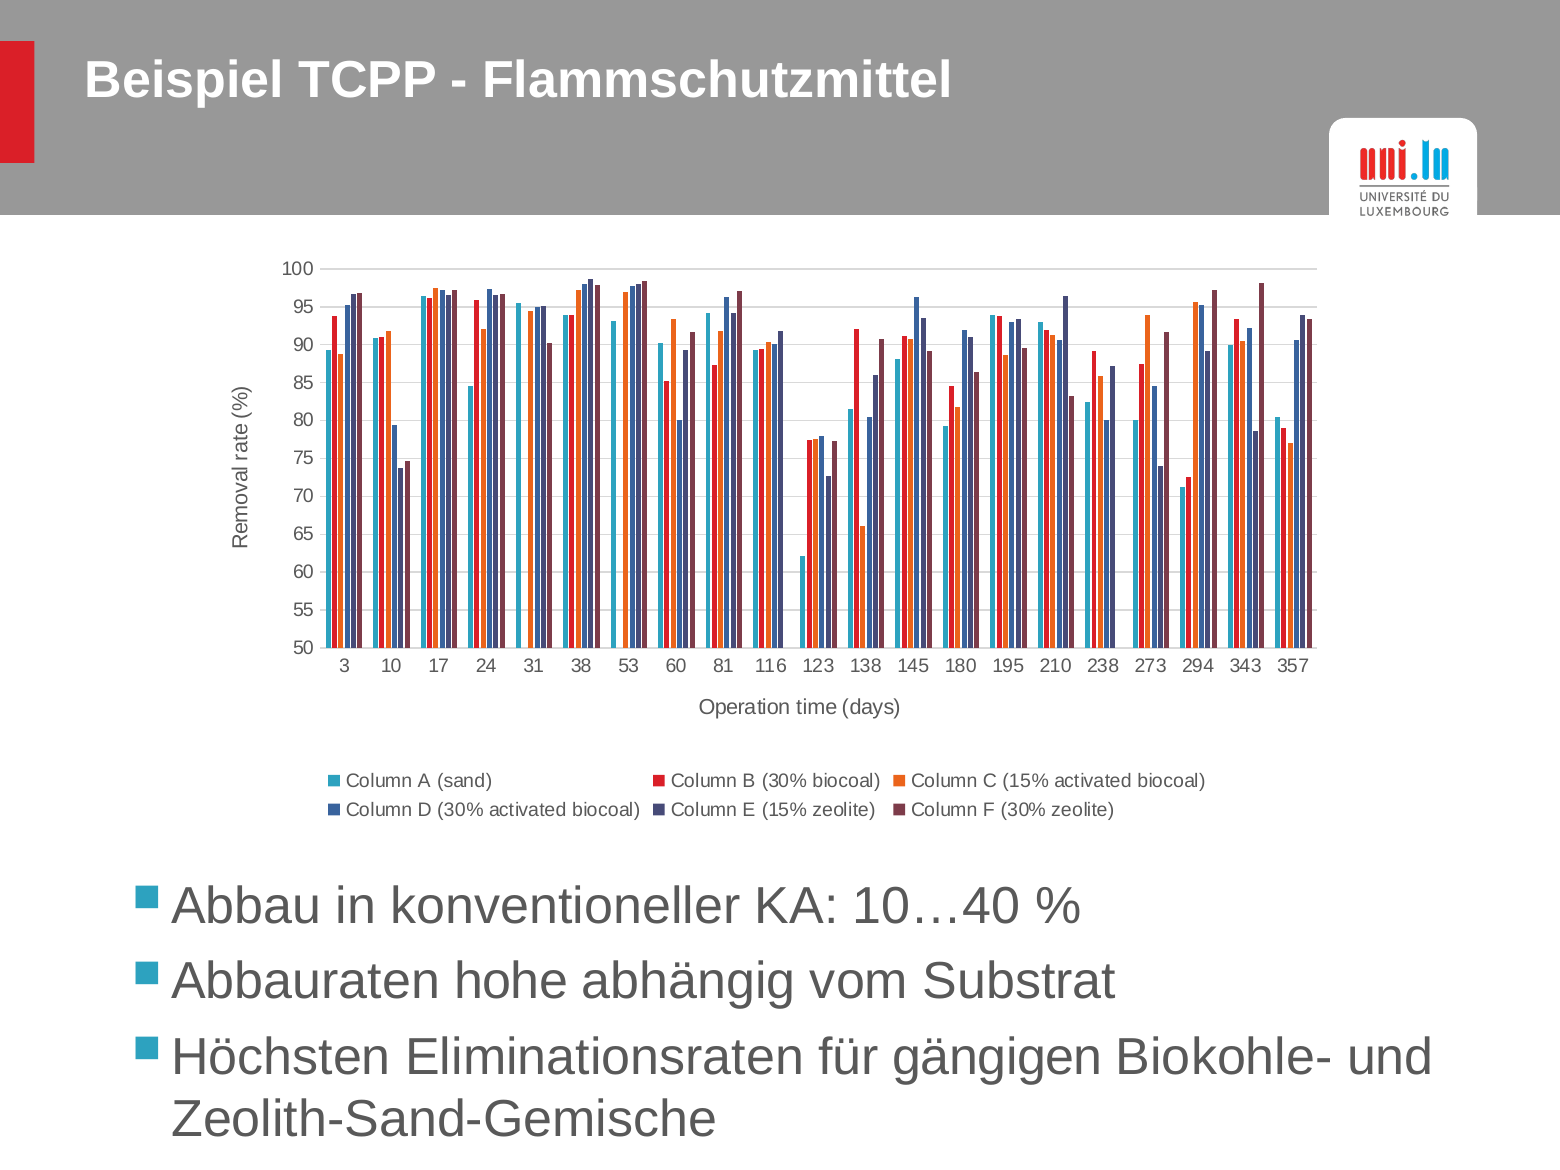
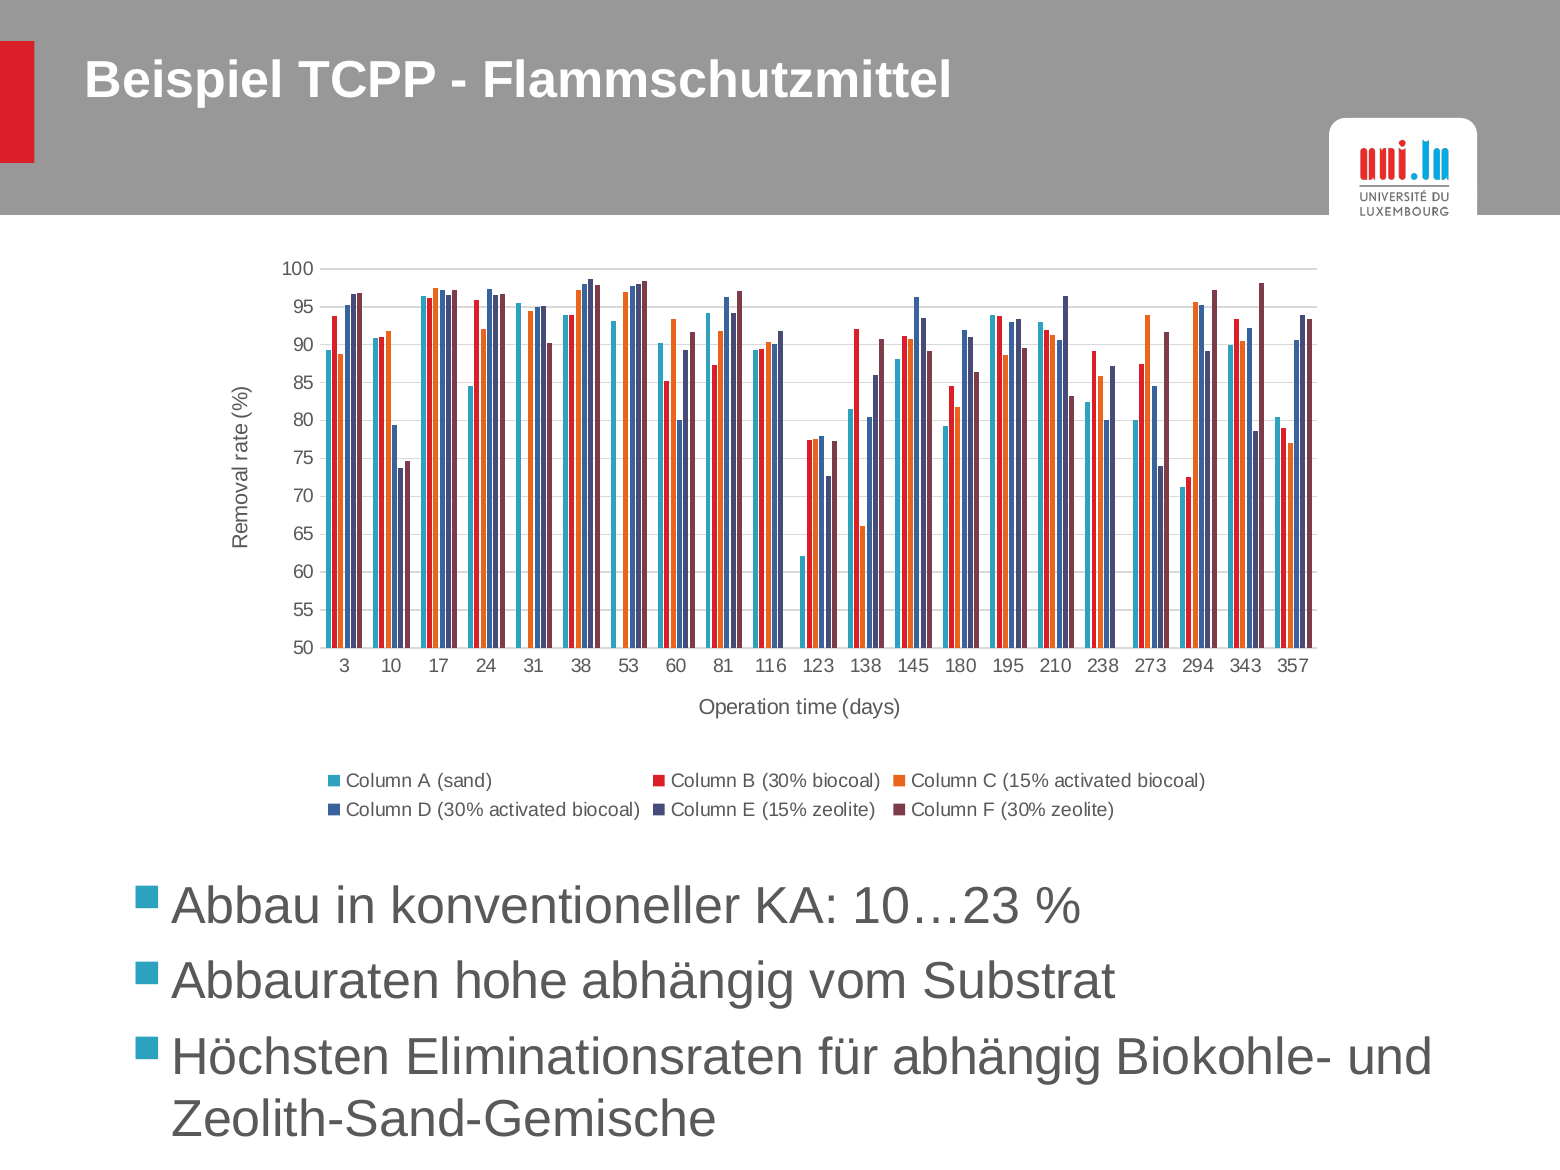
10…40: 10…40 -> 10…23
für gängigen: gängigen -> abhängig
